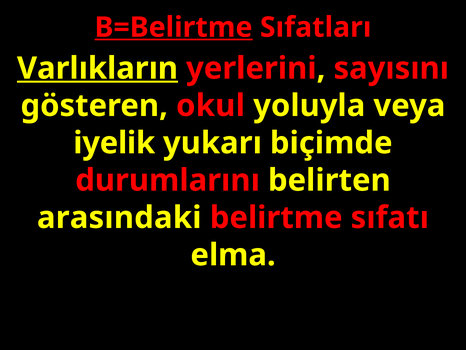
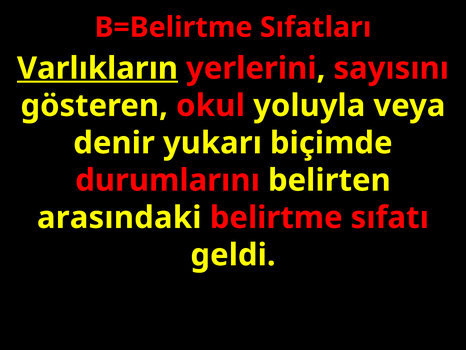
B=Belirtme underline: present -> none
iyelik: iyelik -> denir
elma: elma -> geldi
